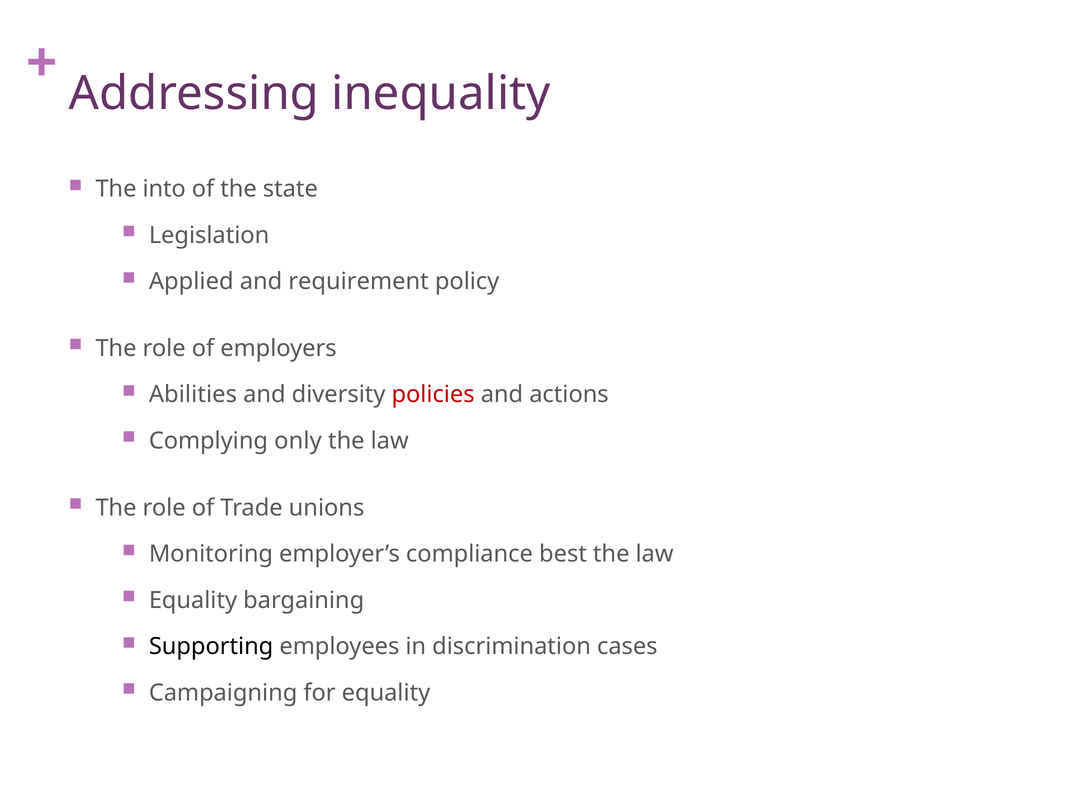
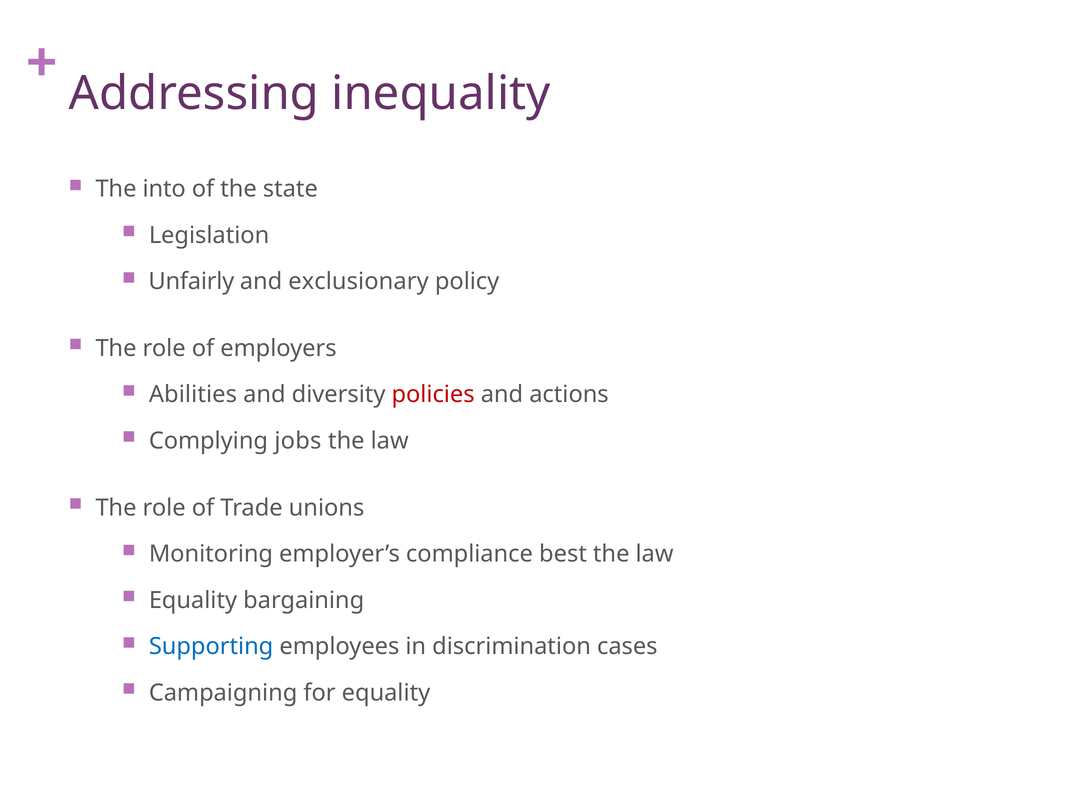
Applied: Applied -> Unfairly
requirement: requirement -> exclusionary
only: only -> jobs
Supporting colour: black -> blue
